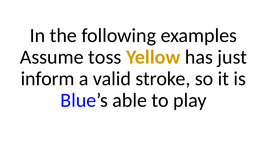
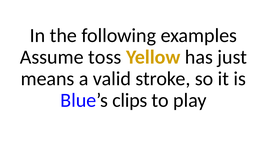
inform: inform -> means
able: able -> clips
